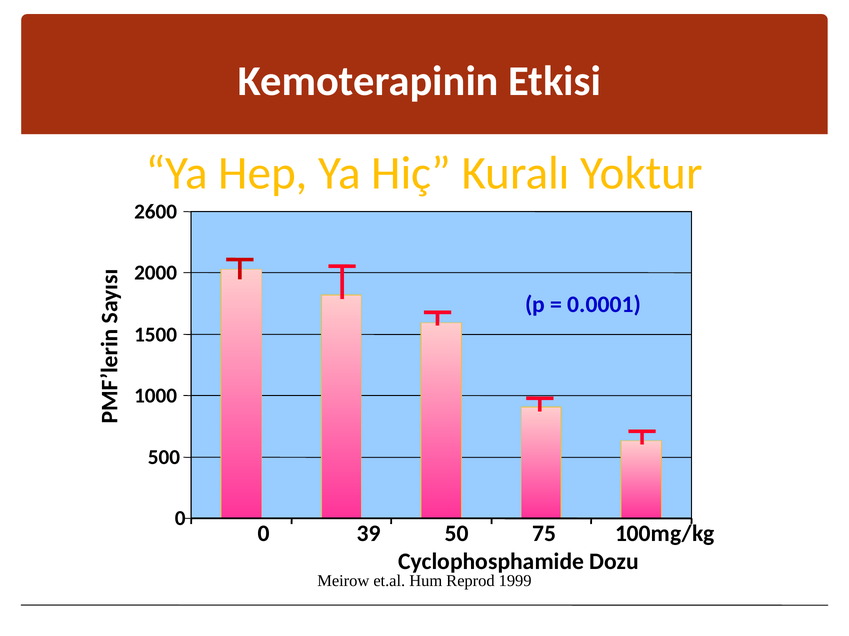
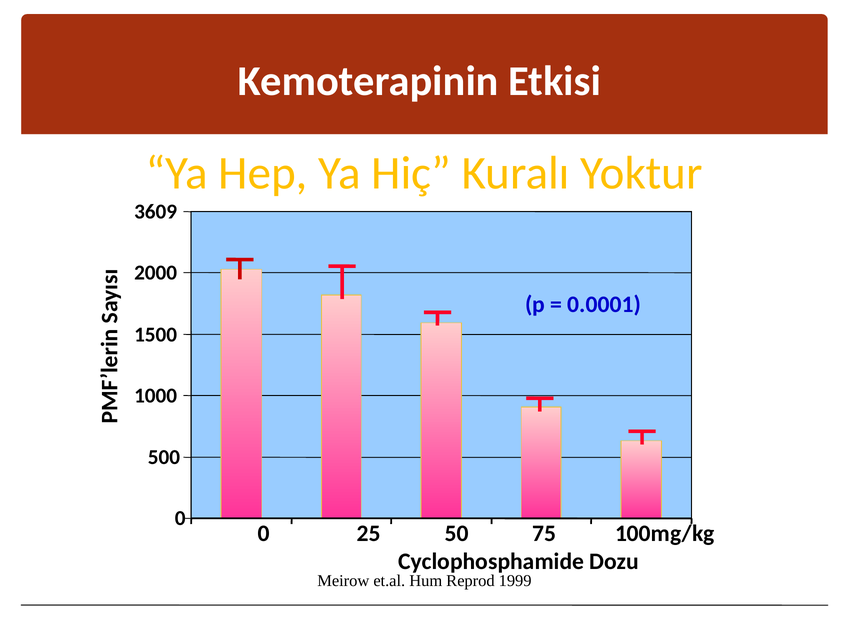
2600: 2600 -> 3609
39: 39 -> 25
